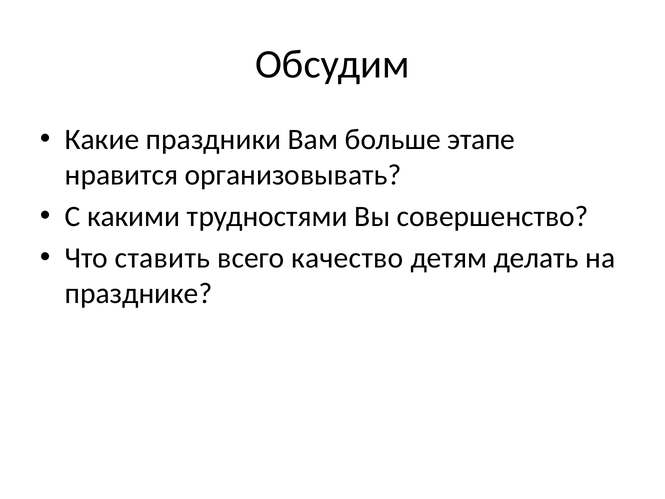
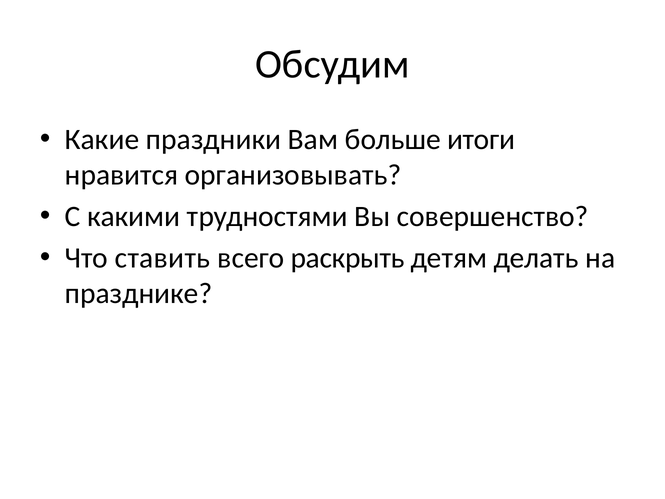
этапе: этапе -> итоги
качество: качество -> раскрыть
